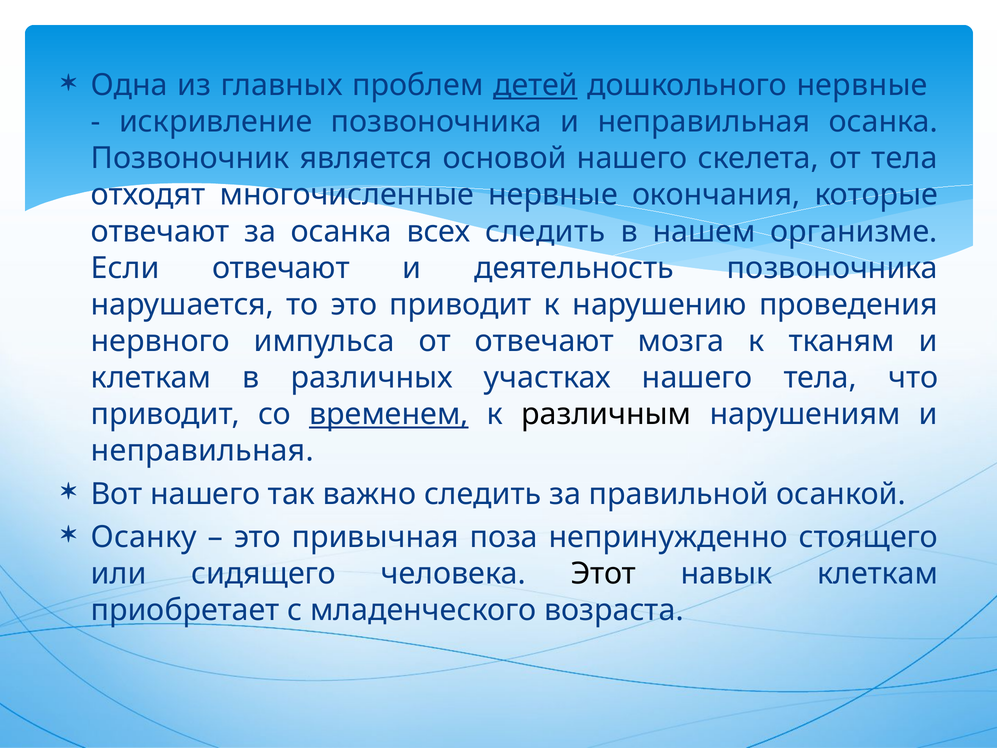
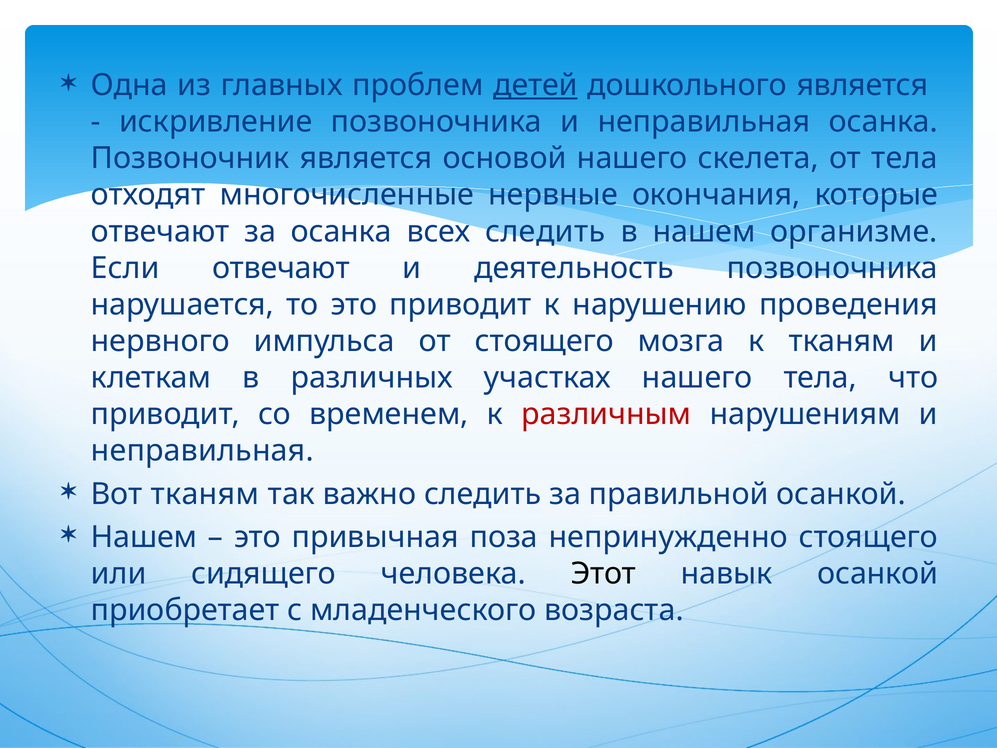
дошкольного нервные: нервные -> является
от отвечают: отвечают -> стоящего
временем underline: present -> none
различным colour: black -> red
Вот нашего: нашего -> тканям
Осанку at (144, 537): Осанку -> Нашем
навык клеткам: клеткам -> осанкой
